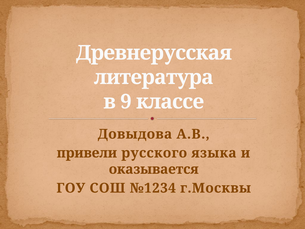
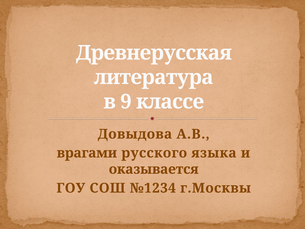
привели: привели -> врагами
